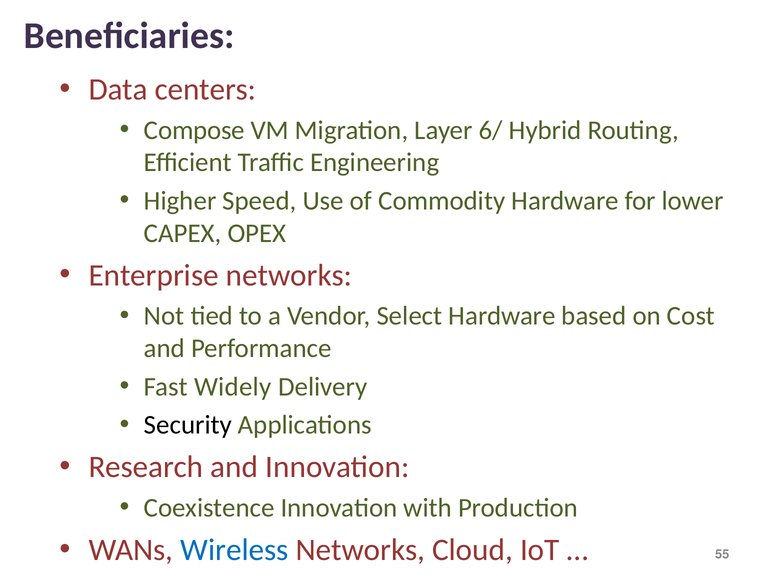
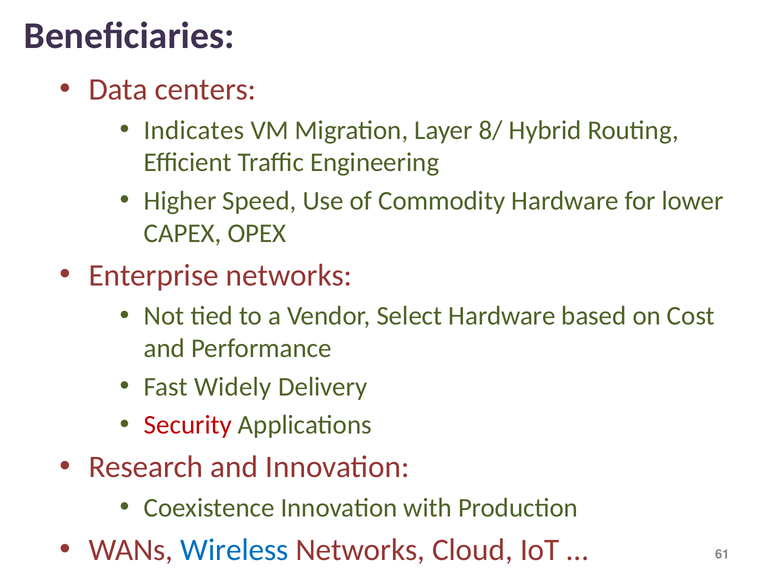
Compose: Compose -> Indicates
6/: 6/ -> 8/
Security colour: black -> red
55: 55 -> 61
